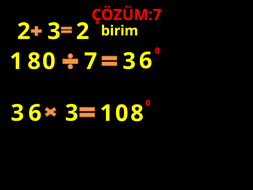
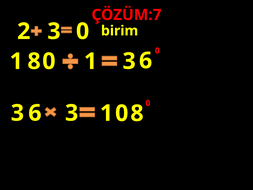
2 3 2: 2 -> 0
7: 7 -> 1
